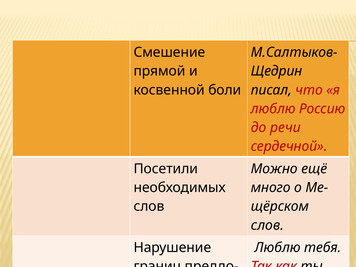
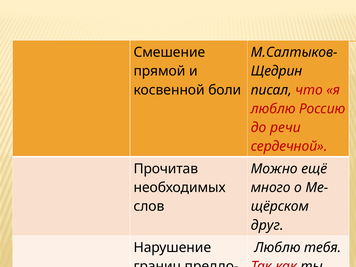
Посетили: Посетили -> Прочитав
слов at (267, 225): слов -> друг
